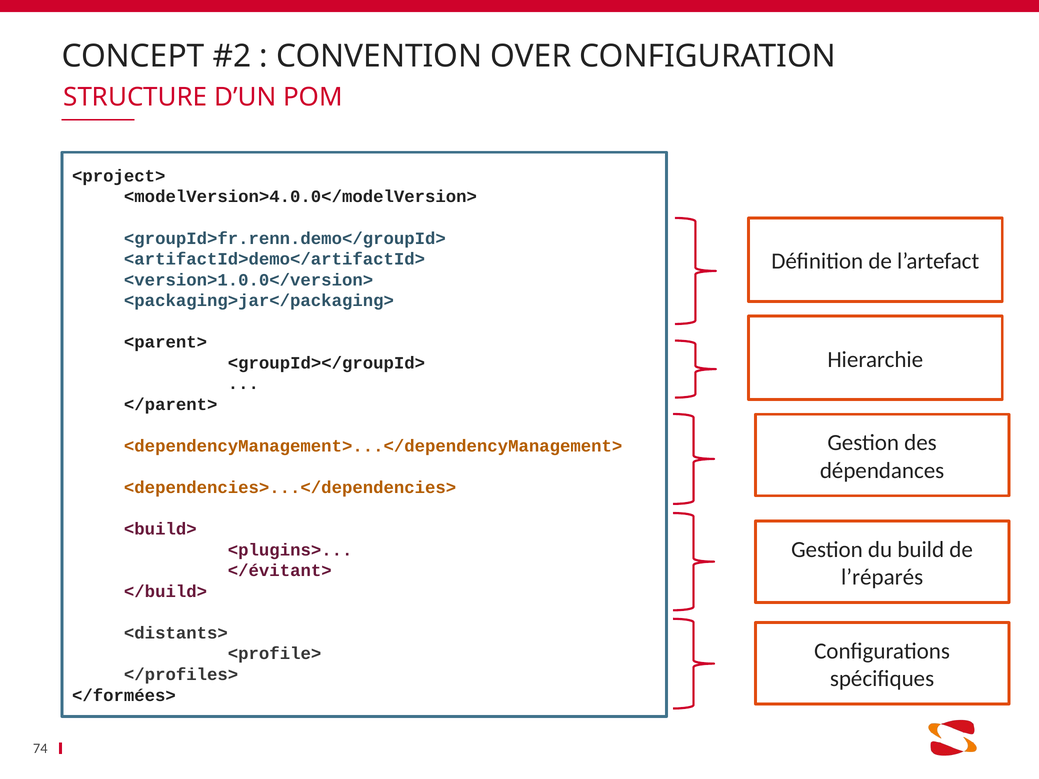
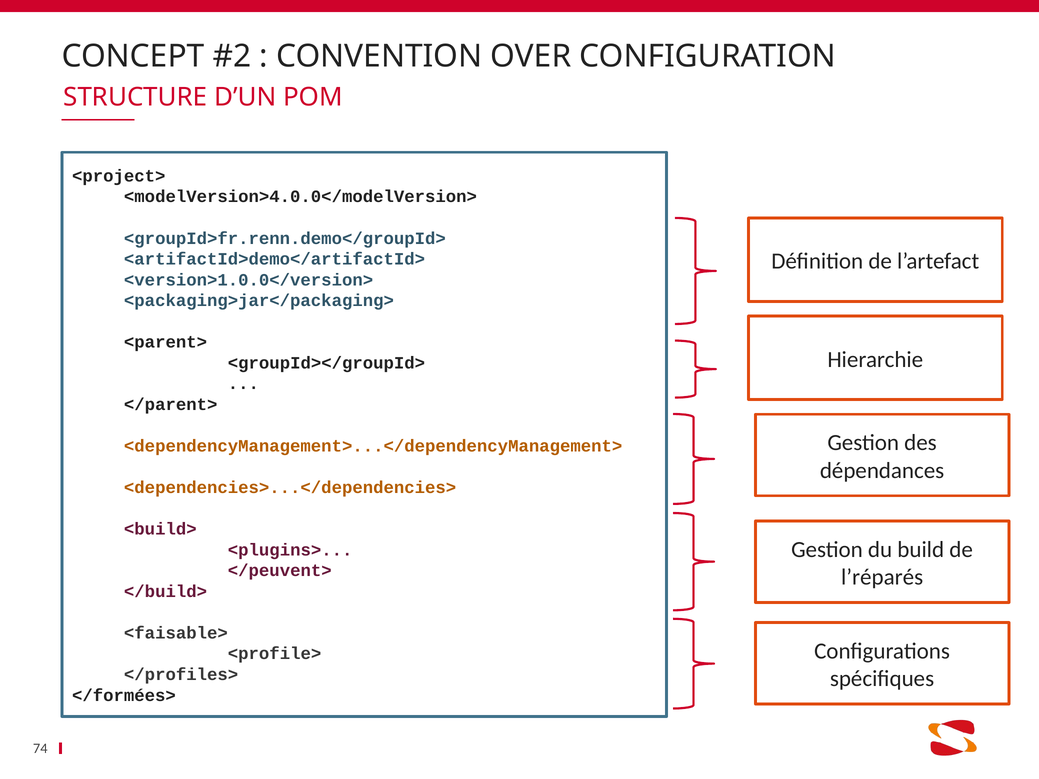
</évitant>: </évitant> -> </peuvent>
<distants>: <distants> -> <faisable>
